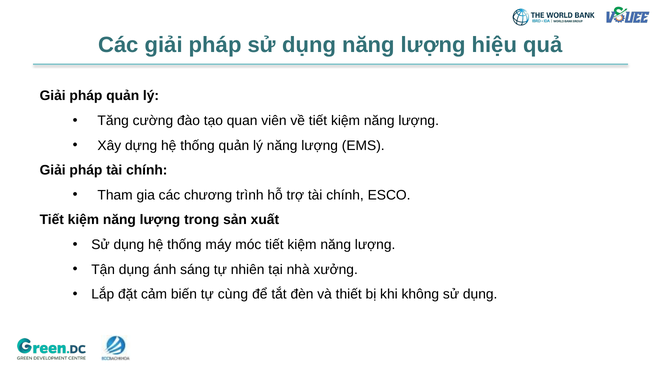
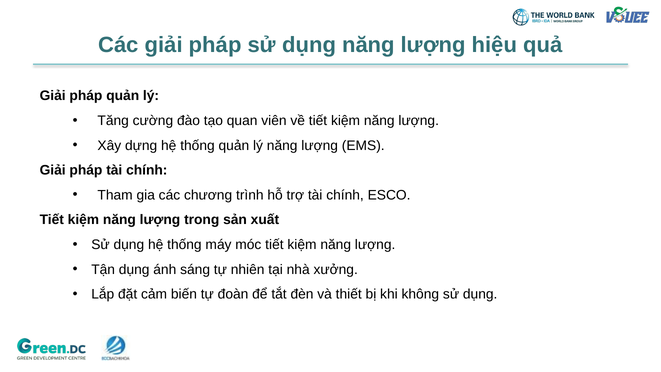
cùng: cùng -> đoàn
